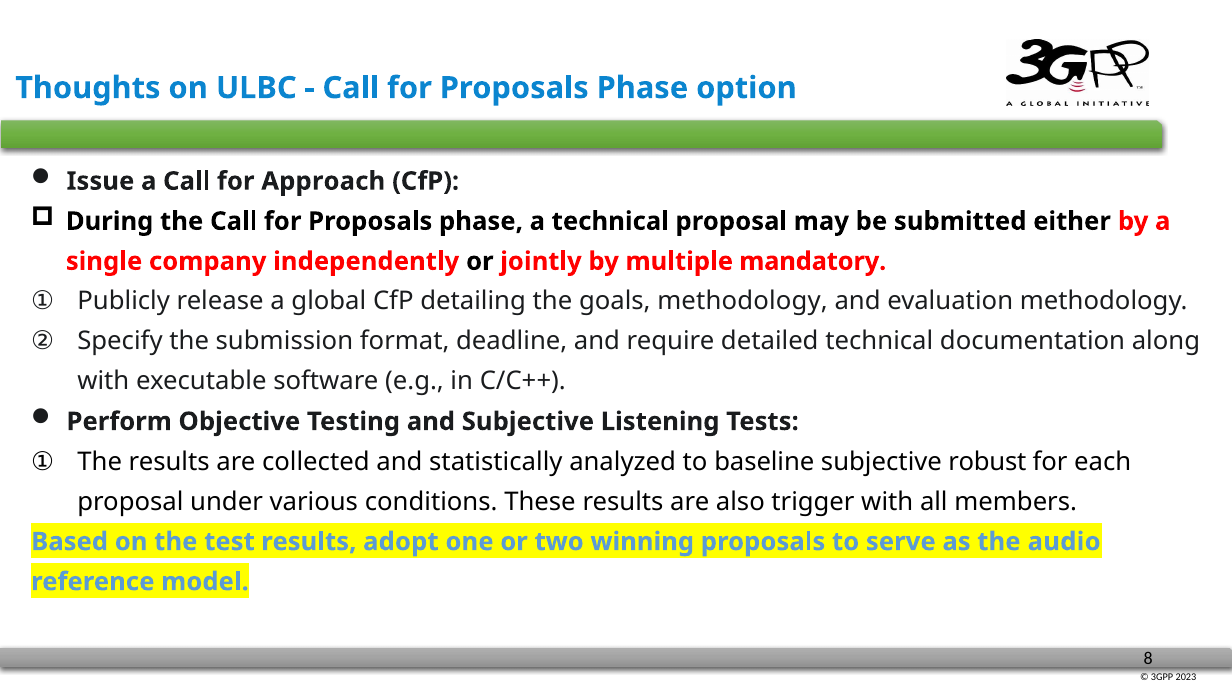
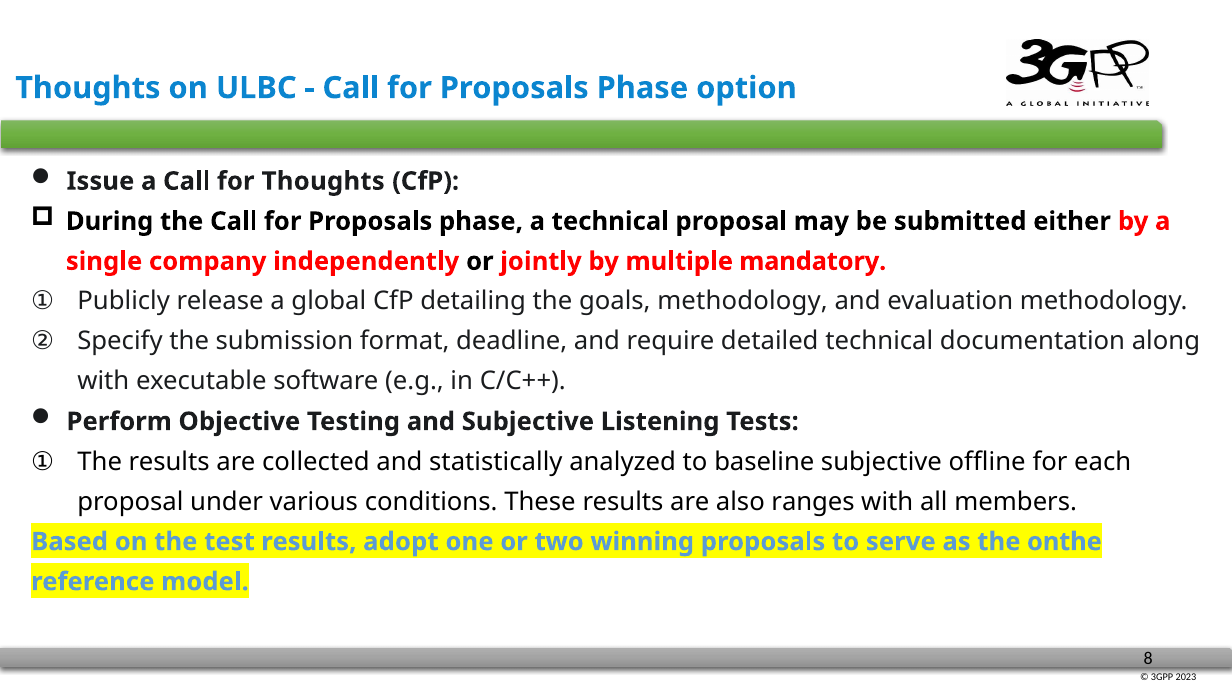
for Approach: Approach -> Thoughts
robust: robust -> offline
trigger: trigger -> ranges
audio: audio -> onthe
